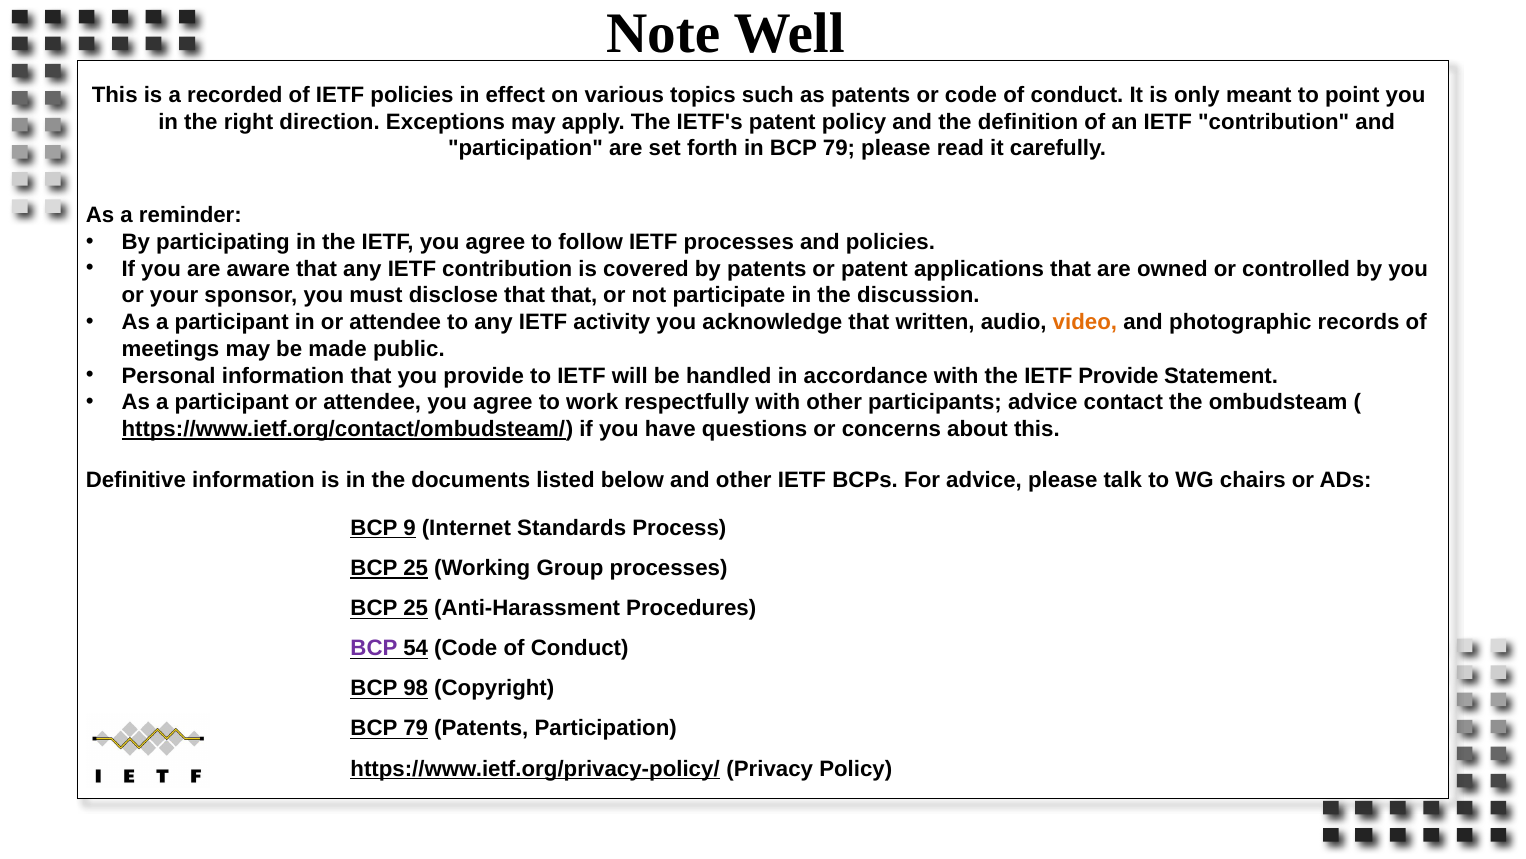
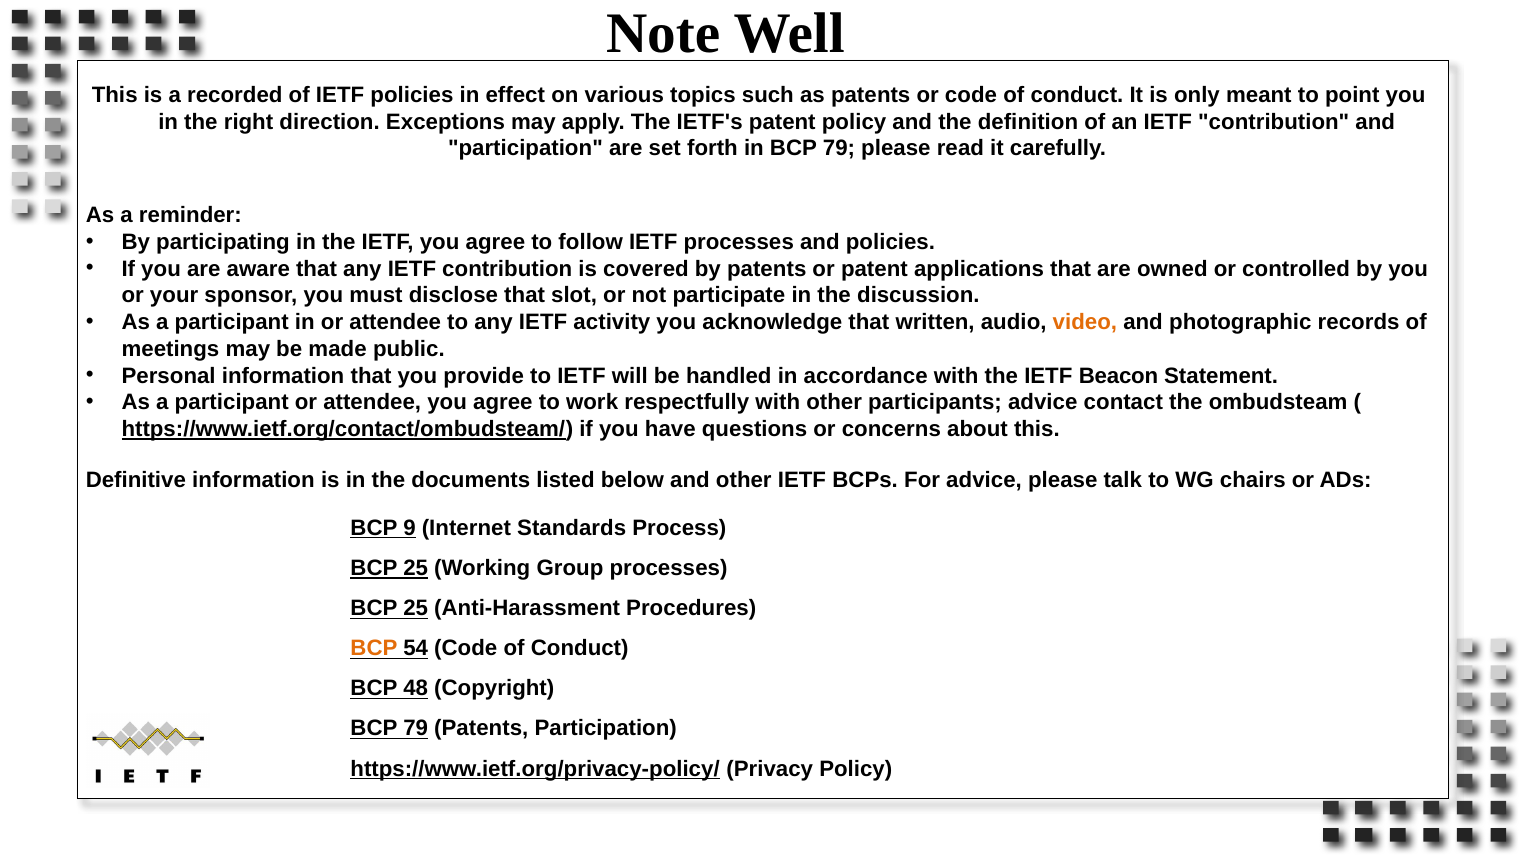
that that: that -> slot
IETF Provide: Provide -> Beacon
BCP at (374, 648) colour: purple -> orange
98: 98 -> 48
